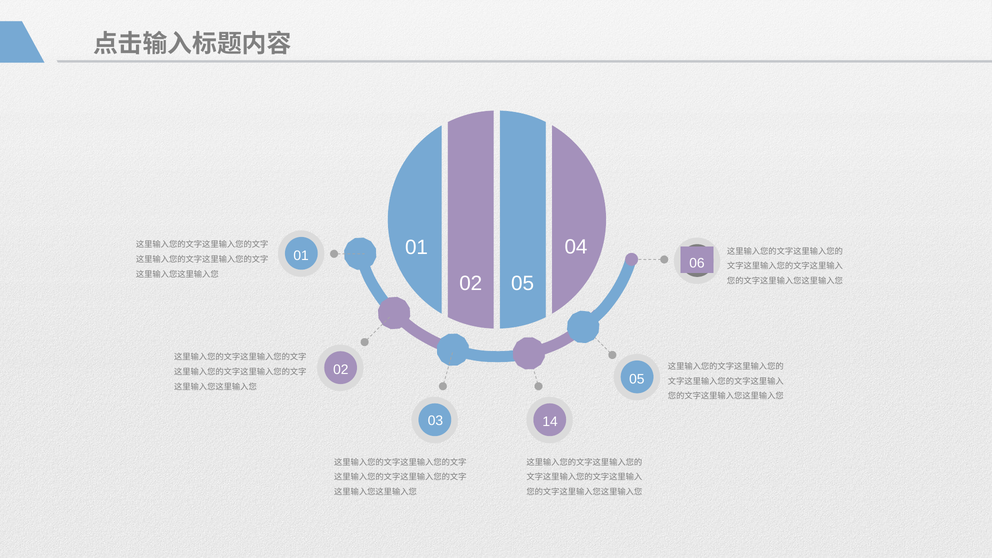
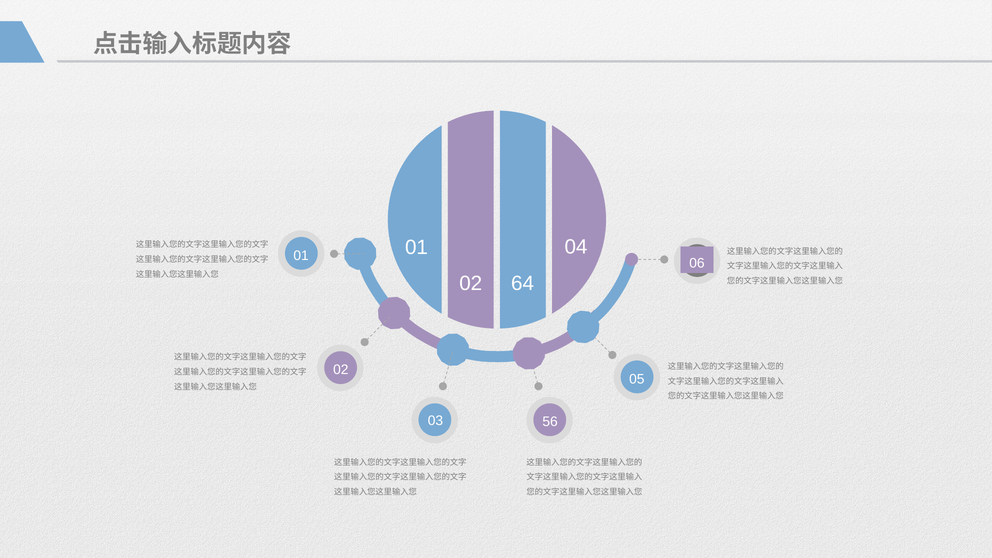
02 05: 05 -> 64
14: 14 -> 56
